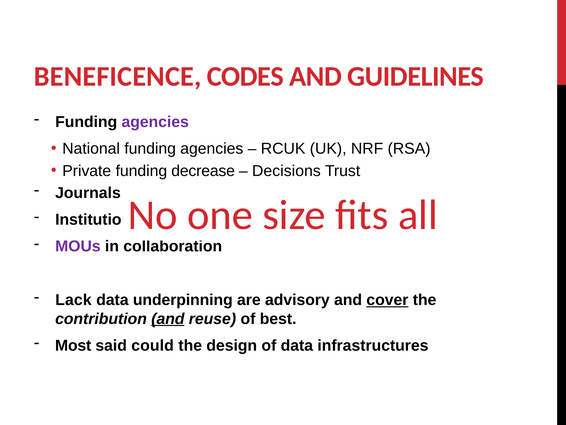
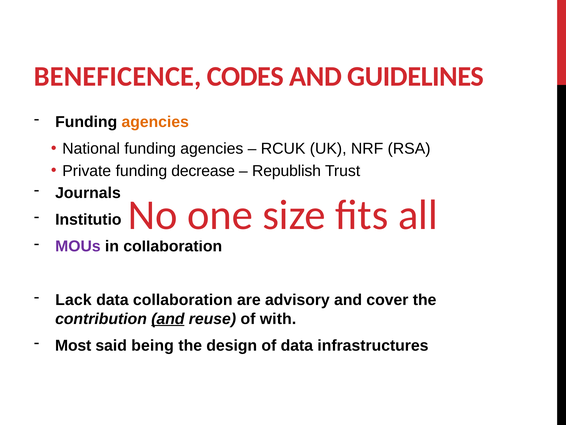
agencies at (155, 122) colour: purple -> orange
Decisions: Decisions -> Republish
data underpinning: underpinning -> collaboration
cover underline: present -> none
best: best -> with
could: could -> being
